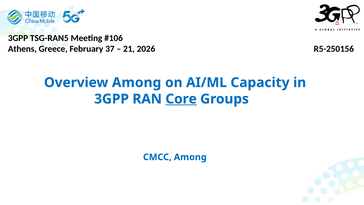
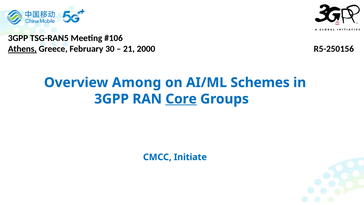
Athens underline: none -> present
37: 37 -> 30
2026: 2026 -> 2000
Capacity: Capacity -> Schemes
CMCC Among: Among -> Initiate
